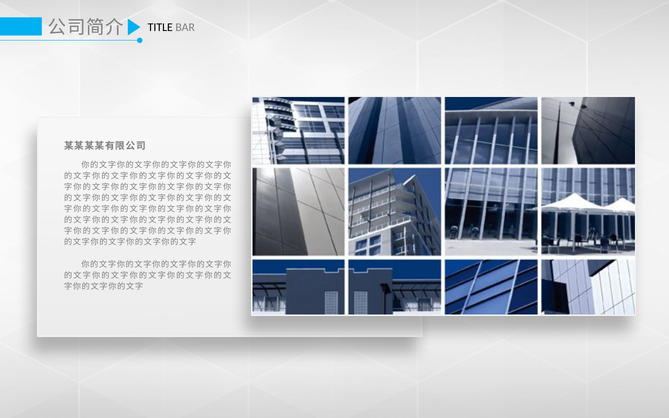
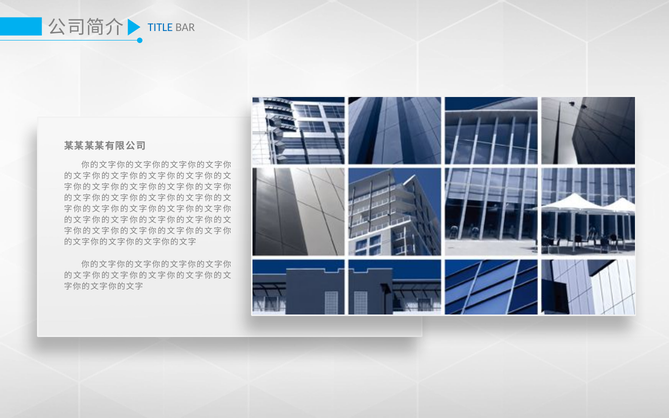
TITLE colour: black -> blue
